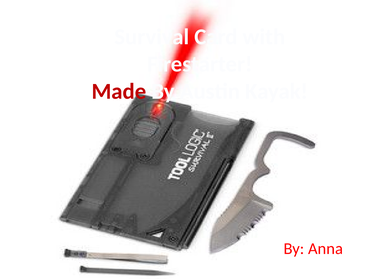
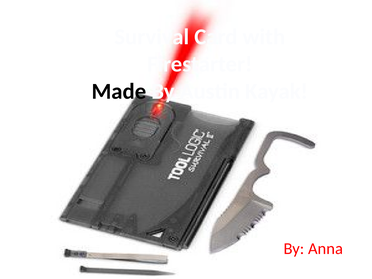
Made colour: red -> black
